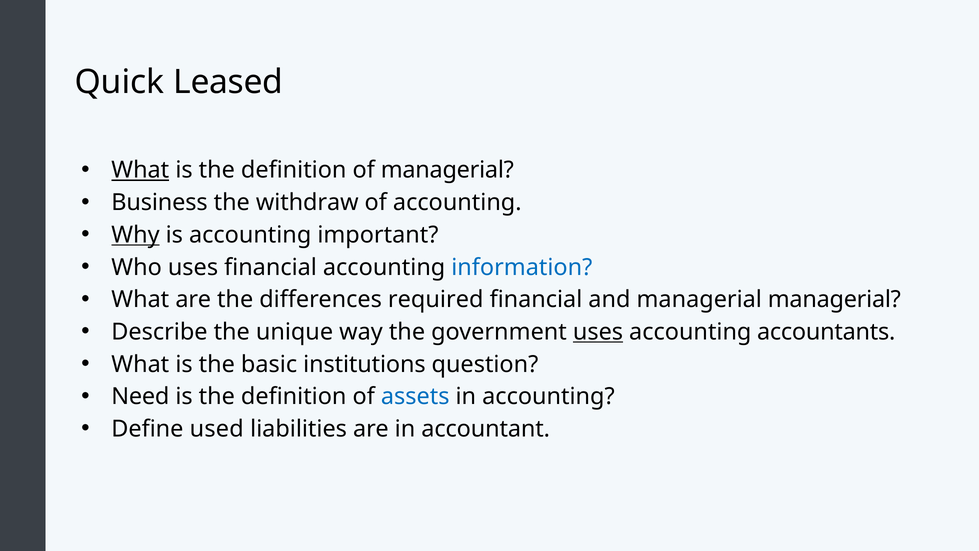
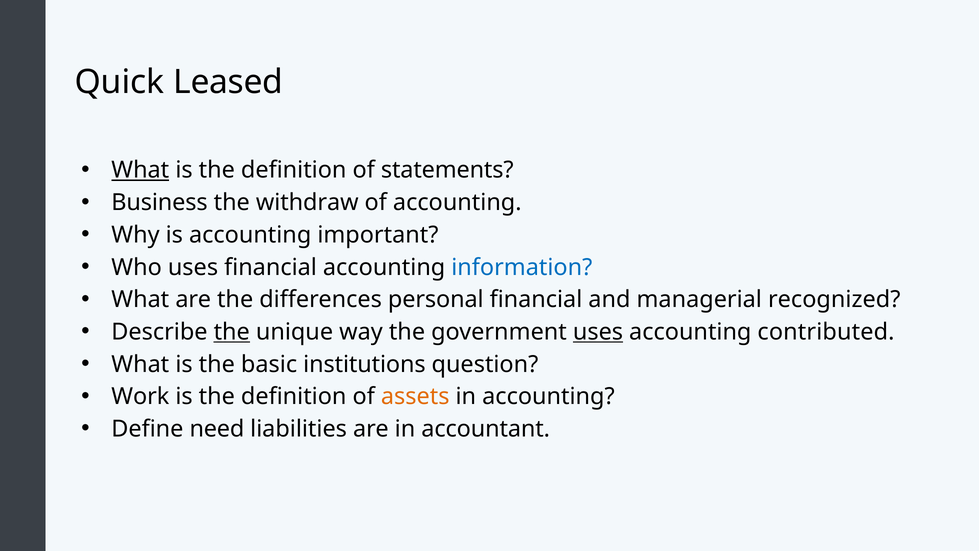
of managerial: managerial -> statements
Why underline: present -> none
required: required -> personal
managerial managerial: managerial -> recognized
the at (232, 332) underline: none -> present
accountants: accountants -> contributed
Need: Need -> Work
assets colour: blue -> orange
used: used -> need
